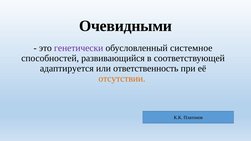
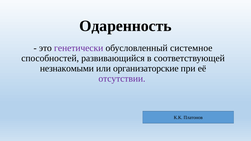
Очевидными: Очевидными -> Одаренность
адаптируется: адаптируется -> незнакомыми
ответственность: ответственность -> организаторские
отсутствии colour: orange -> purple
